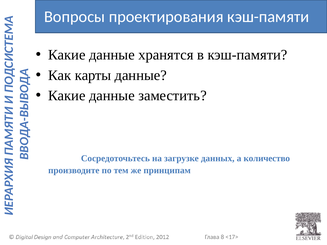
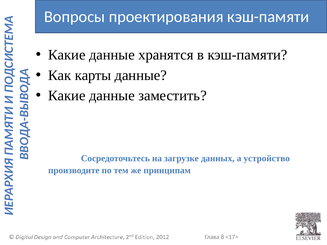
количество: количество -> устройство
